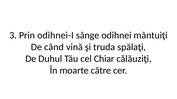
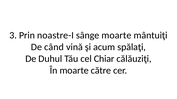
odihnei-I: odihnei-I -> noastre-I
sânge odihnei: odihnei -> moarte
truda: truda -> acum
